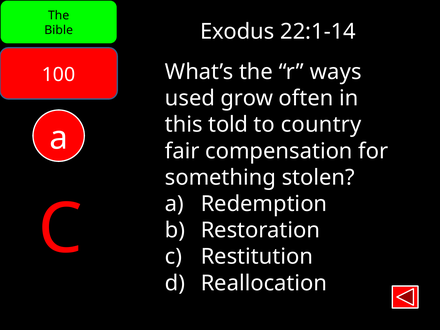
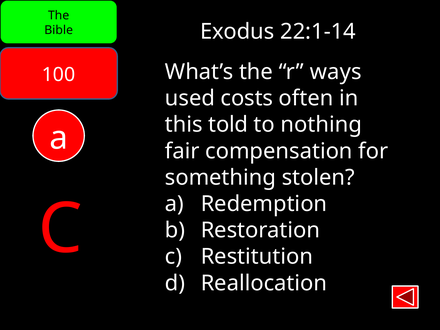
grow: grow -> costs
country: country -> nothing
